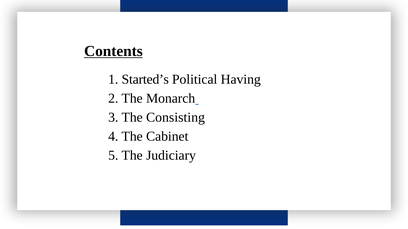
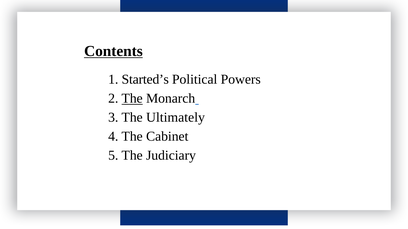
Having: Having -> Powers
The at (132, 99) underline: none -> present
Consisting: Consisting -> Ultimately
